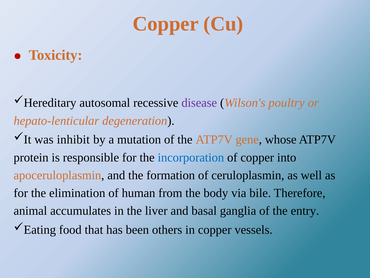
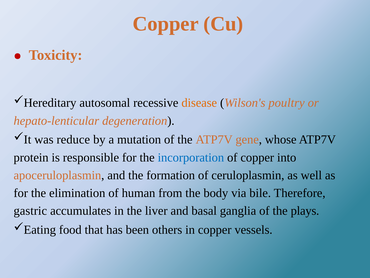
disease colour: purple -> orange
inhibit: inhibit -> reduce
animal: animal -> gastric
entry: entry -> plays
